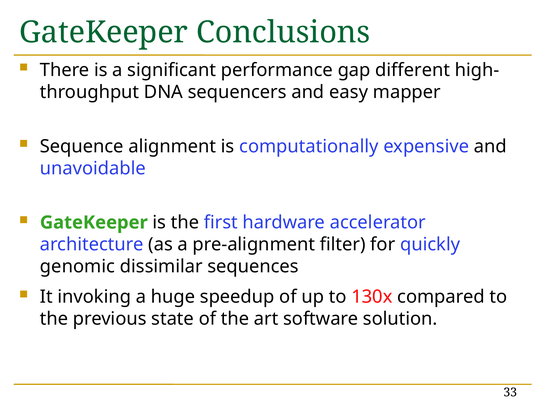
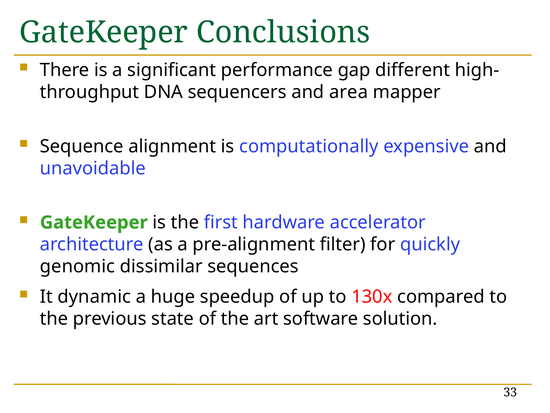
easy: easy -> area
invoking: invoking -> dynamic
